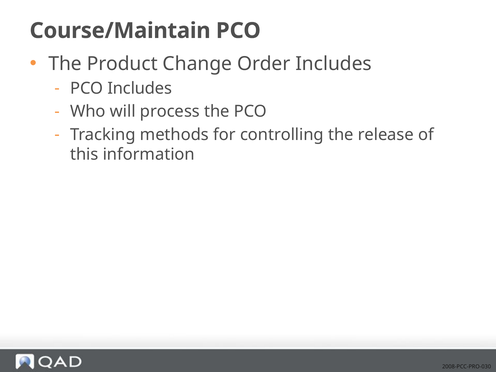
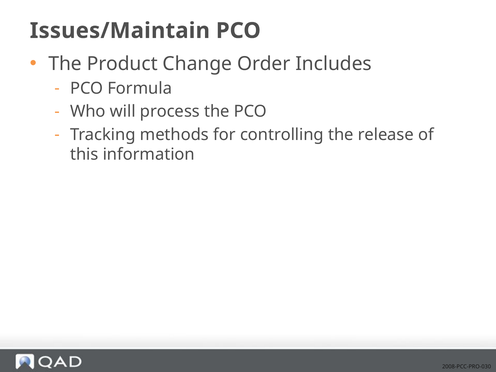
Course/Maintain: Course/Maintain -> Issues/Maintain
PCO Includes: Includes -> Formula
